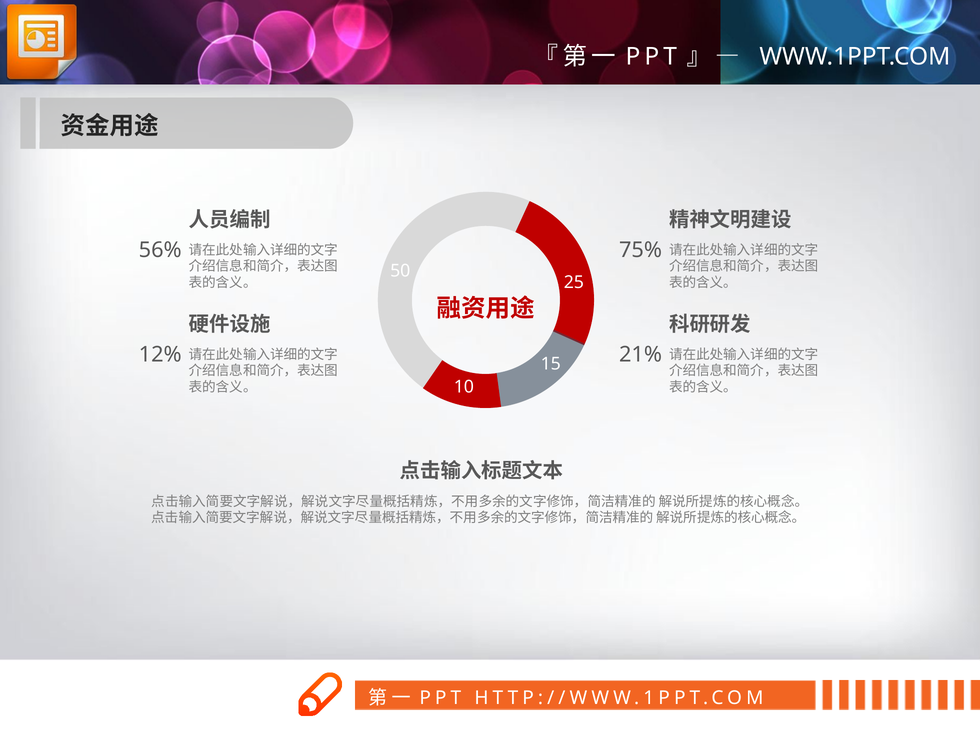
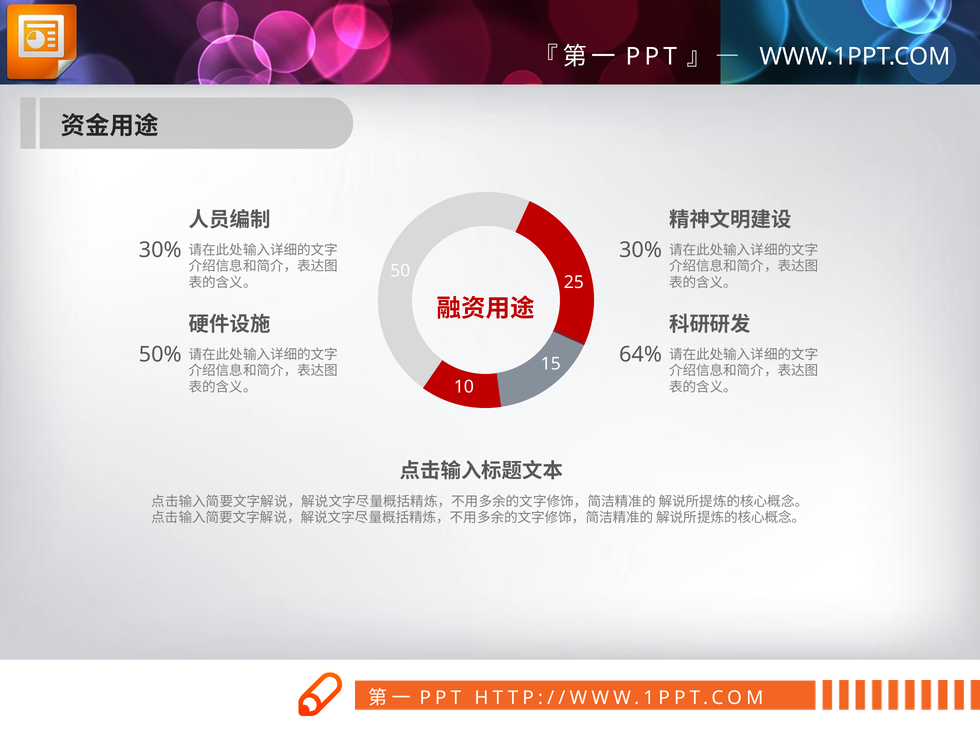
56% at (160, 250): 56% -> 30%
75% at (641, 250): 75% -> 30%
12%: 12% -> 50%
21%: 21% -> 64%
